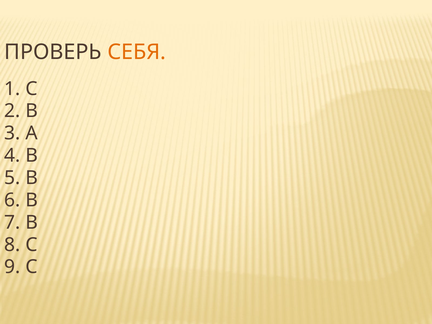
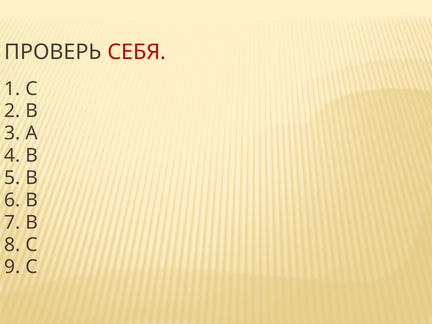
СЕБЯ colour: orange -> red
